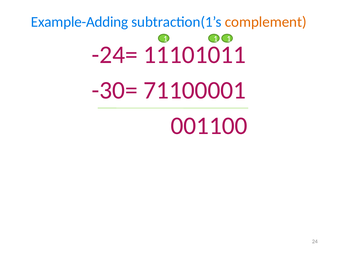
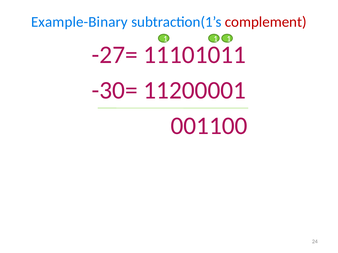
Example-Adding: Example-Adding -> Example-Binary
complement colour: orange -> red
-24=: -24= -> -27=
71100001: 71100001 -> 11200001
